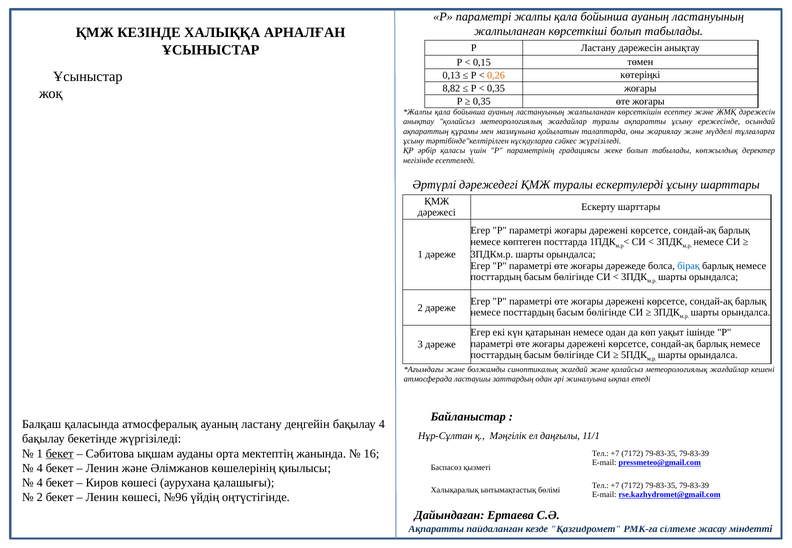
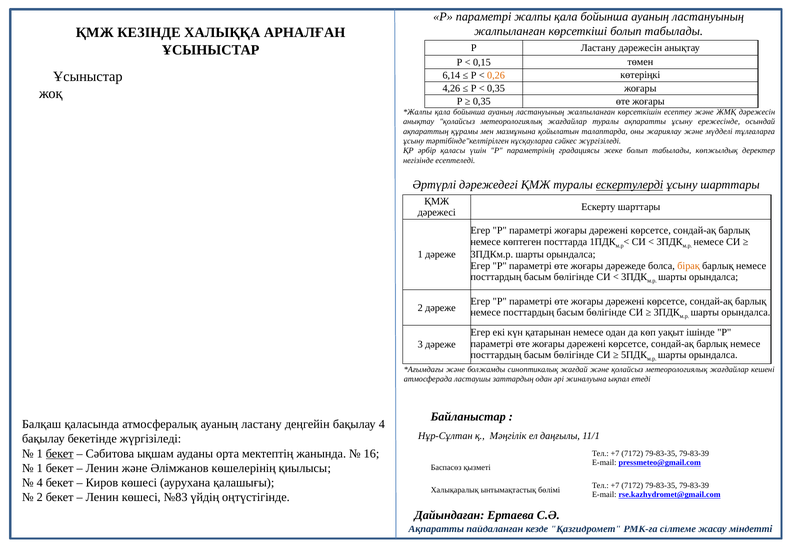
0,13: 0,13 -> 6,14
8,82: 8,82 -> 4,26
ескертулерді underline: none -> present
бірақ colour: blue -> orange
4 at (40, 468): 4 -> 1
№96: №96 -> №83
